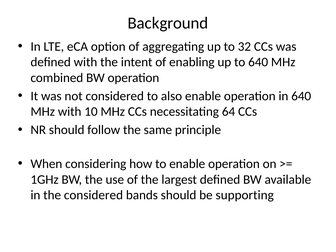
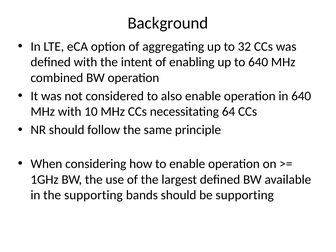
the considered: considered -> supporting
